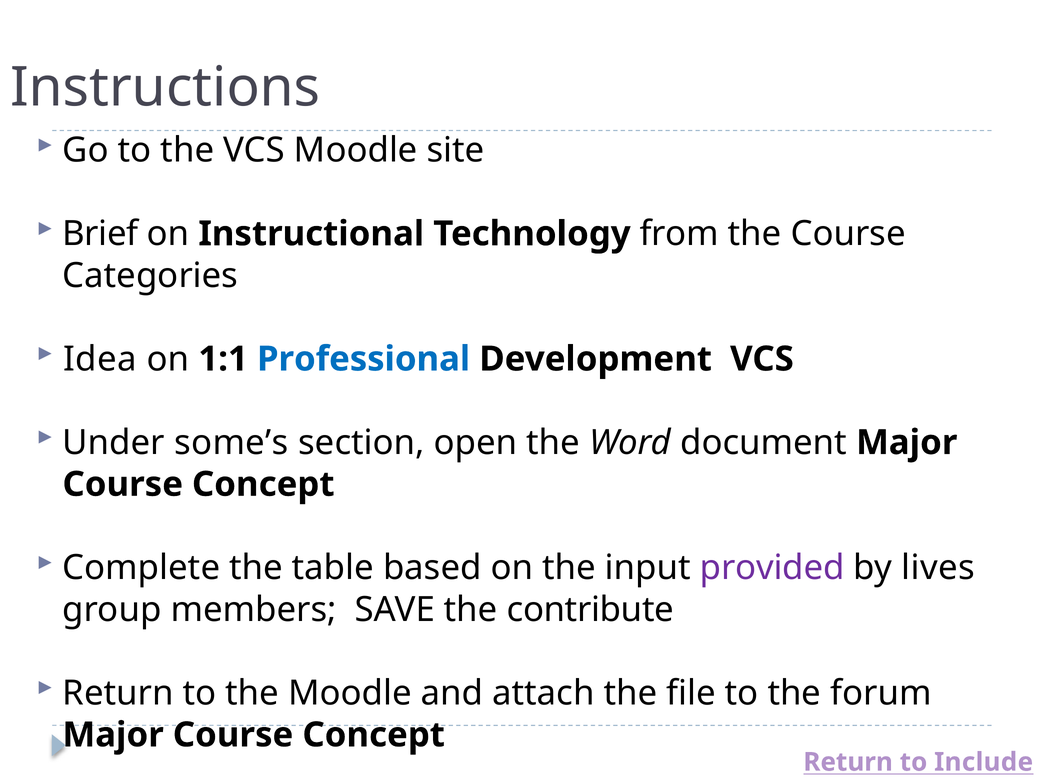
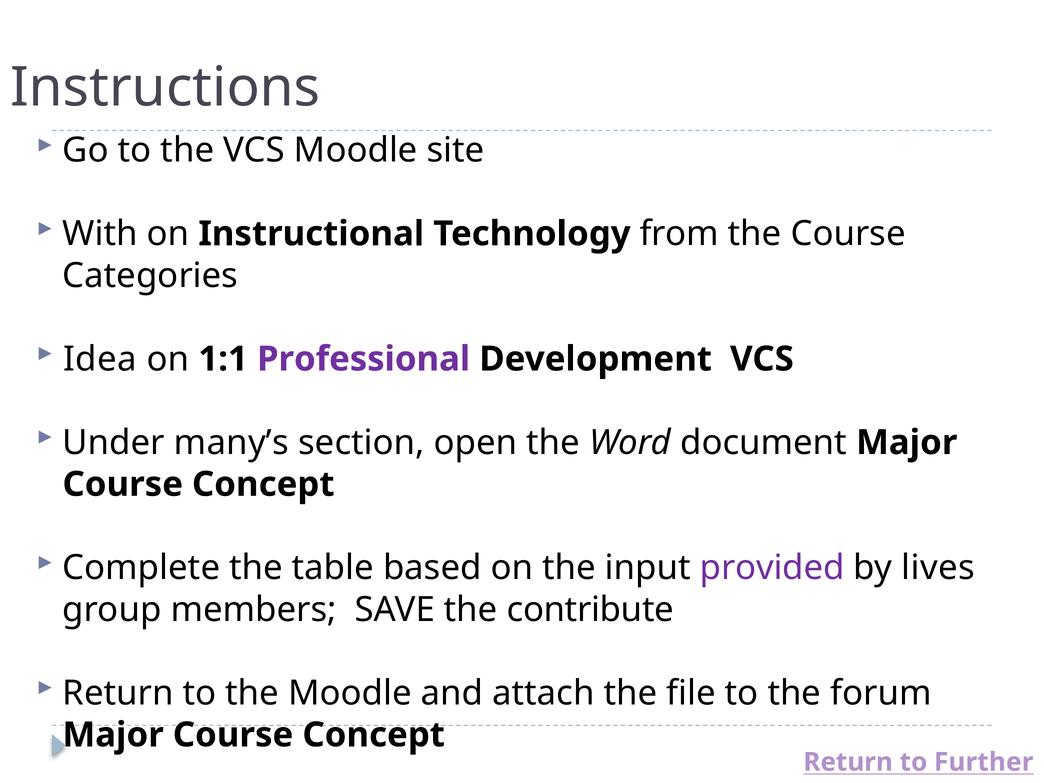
Brief: Brief -> With
Professional colour: blue -> purple
some’s: some’s -> many’s
Include: Include -> Further
